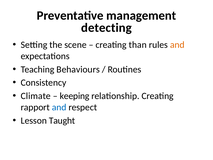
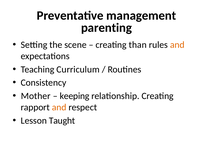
detecting: detecting -> parenting
Behaviours: Behaviours -> Curriculum
Climate: Climate -> Mother
and at (59, 107) colour: blue -> orange
